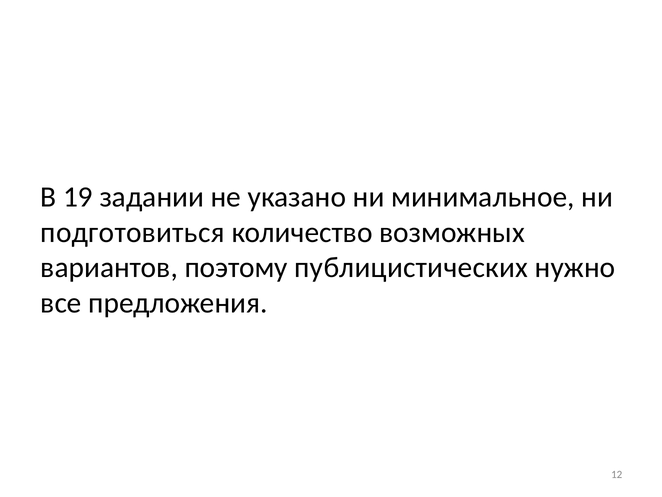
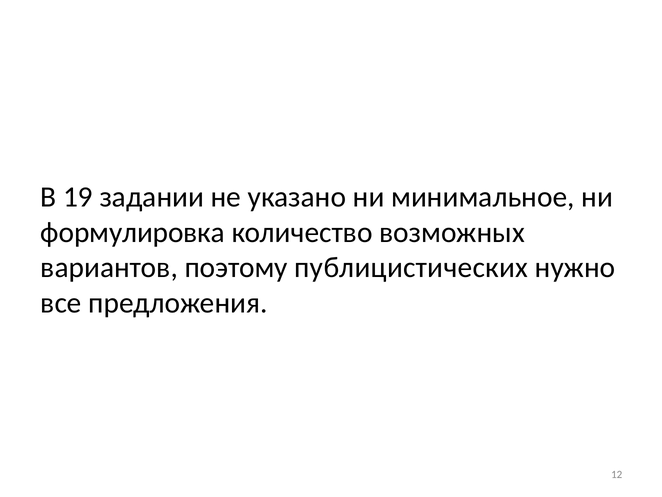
подготовиться: подготовиться -> формулировка
